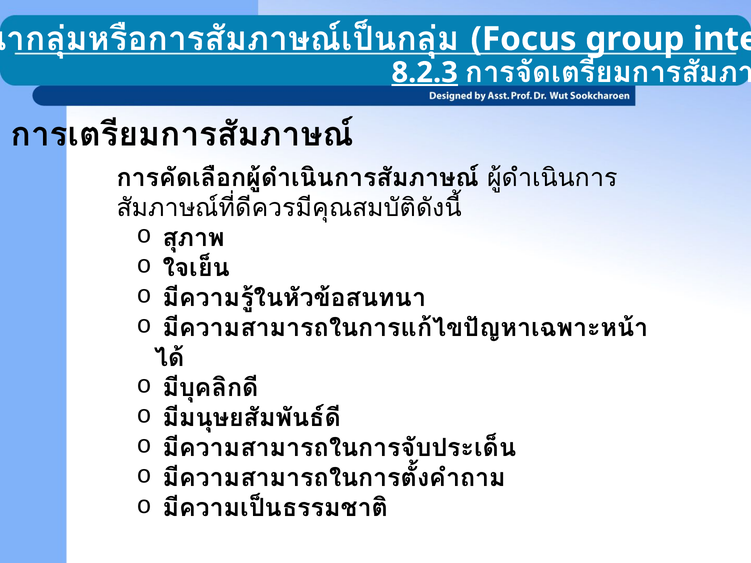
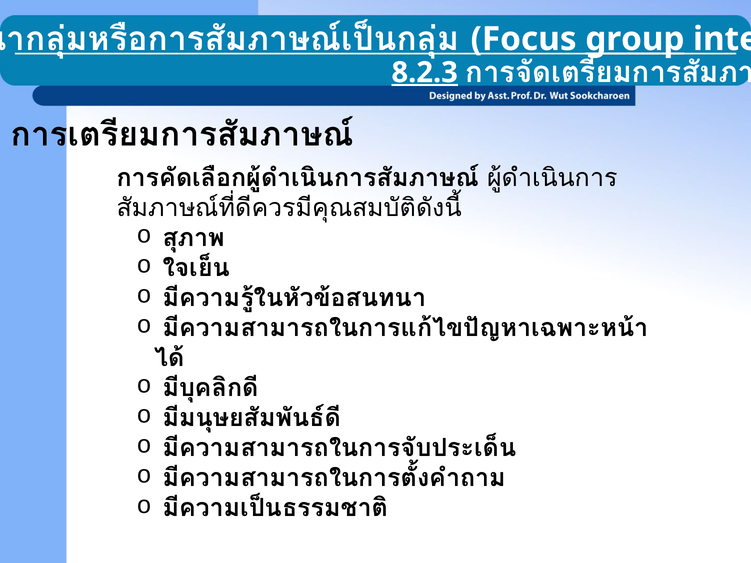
group underline: none -> present
